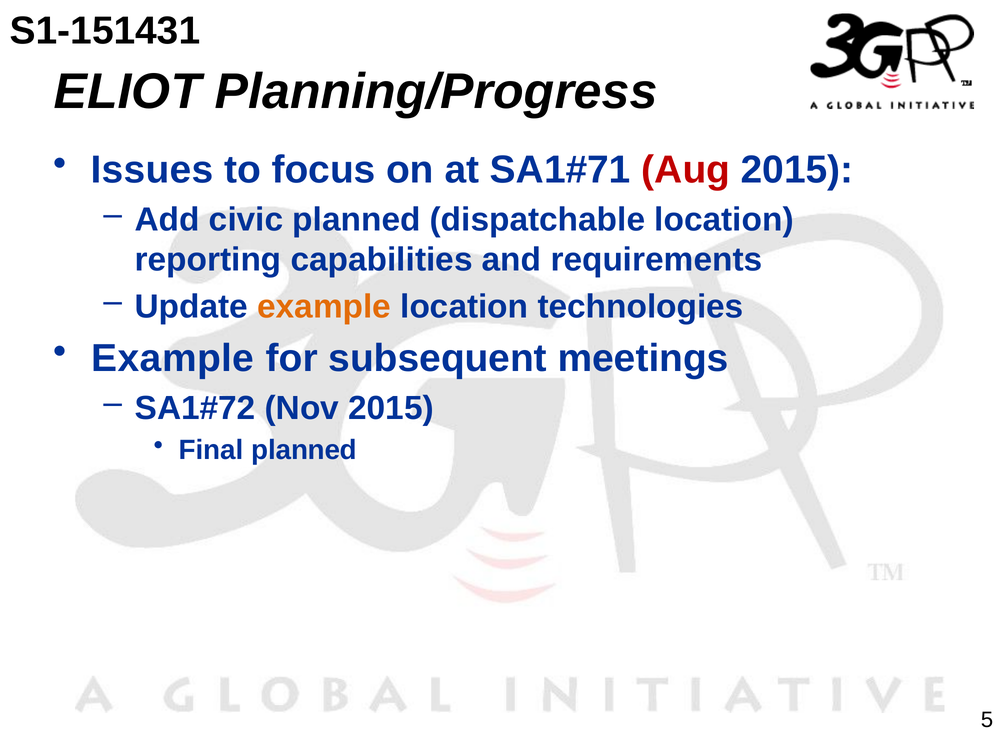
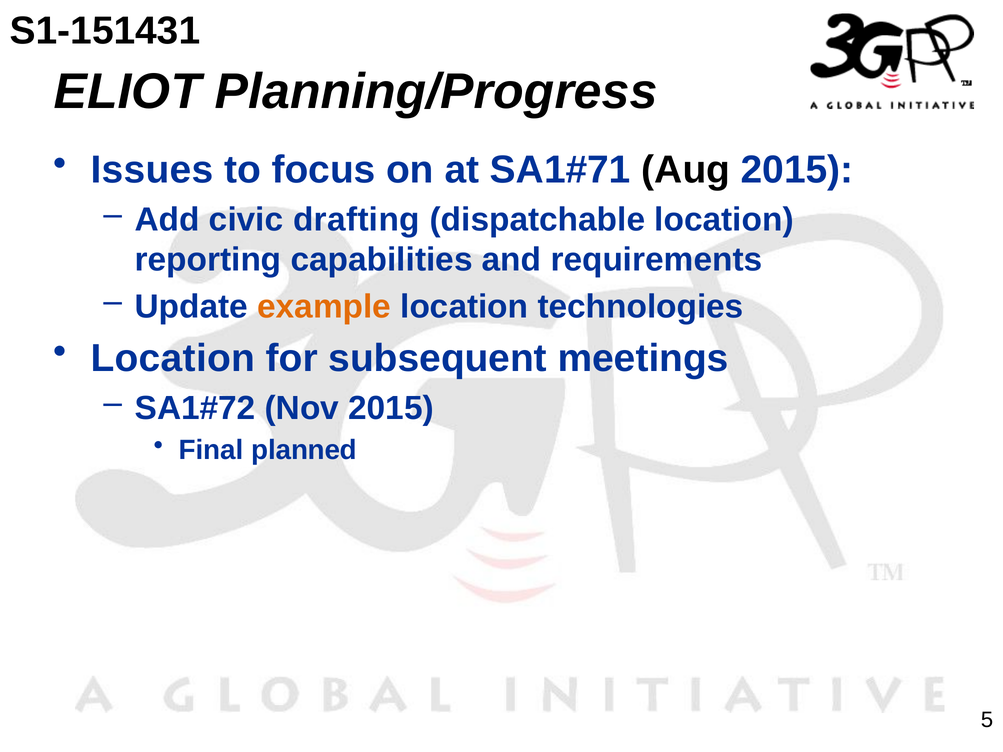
Aug colour: red -> black
civic planned: planned -> drafting
Example at (173, 358): Example -> Location
